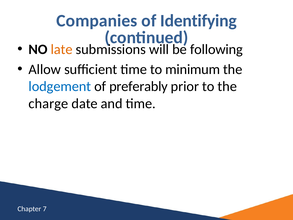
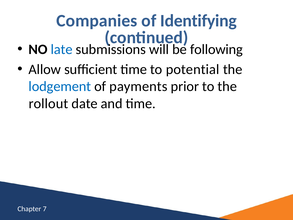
late colour: orange -> blue
minimum: minimum -> potential
preferably: preferably -> payments
charge: charge -> rollout
